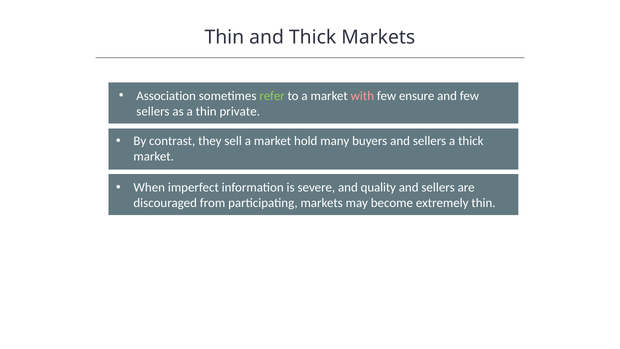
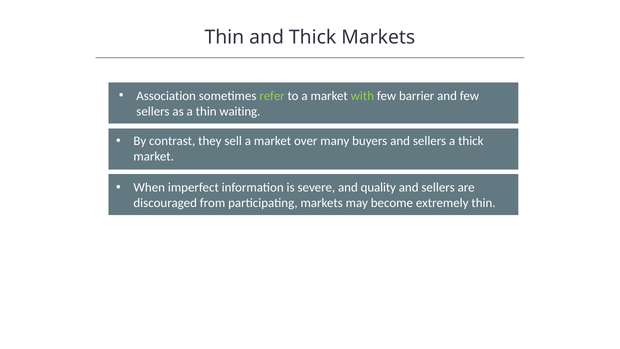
with colour: pink -> light green
ensure: ensure -> barrier
private: private -> waiting
hold: hold -> over
